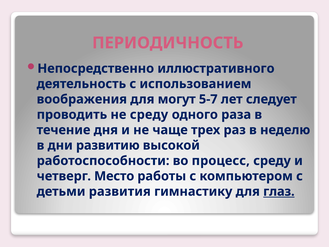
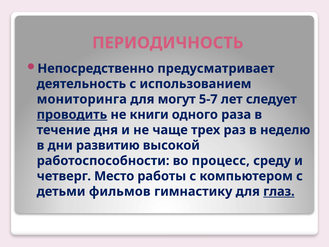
иллюстративного: иллюстративного -> предусматривает
воображения: воображения -> мониторинга
проводить underline: none -> present
не среду: среду -> книги
развития: развития -> фильмов
